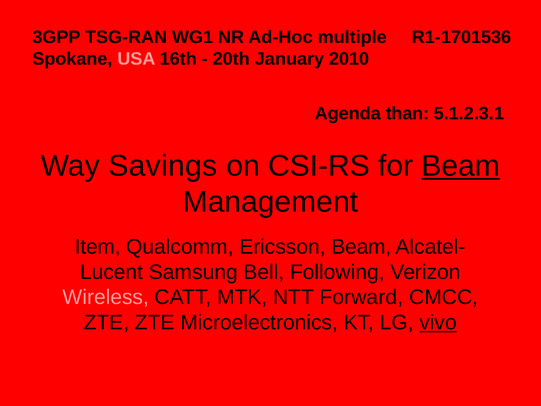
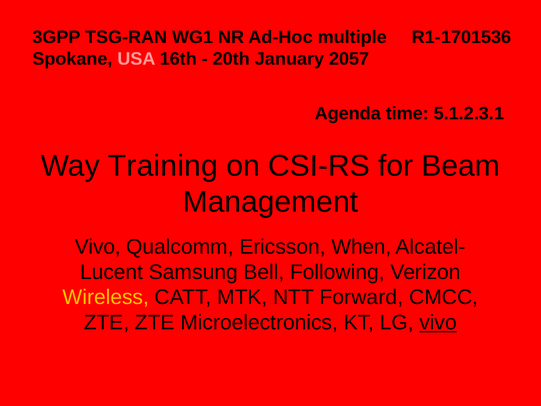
2010: 2010 -> 2057
than: than -> time
Savings: Savings -> Training
Beam at (461, 166) underline: present -> none
Item at (98, 247): Item -> Vivo
Ericsson Beam: Beam -> When
Wireless colour: pink -> yellow
